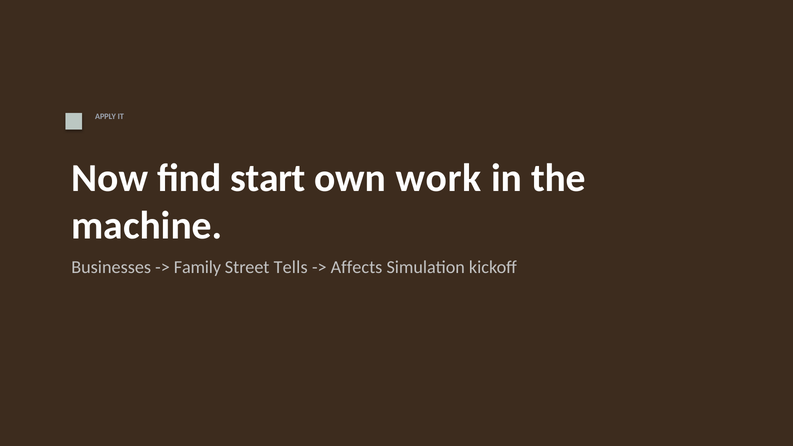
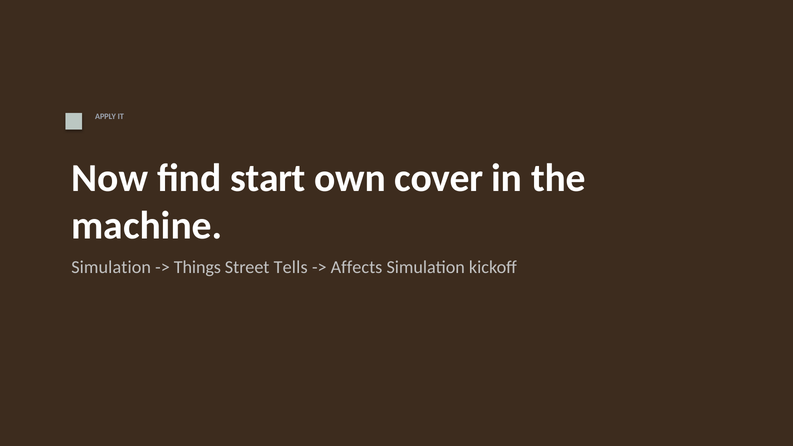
work: work -> cover
Businesses at (111, 267): Businesses -> Simulation
Family: Family -> Things
